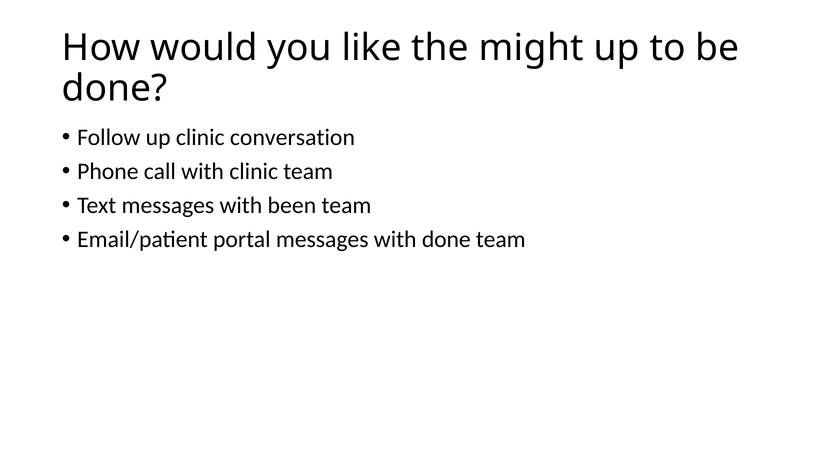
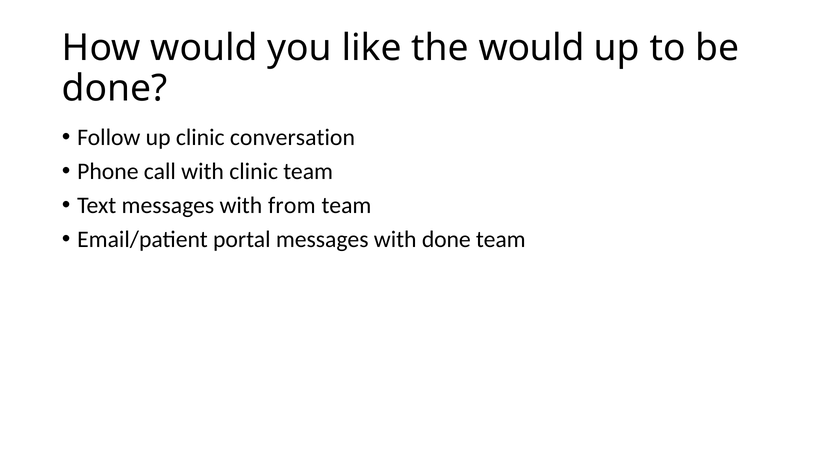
the might: might -> would
been: been -> from
